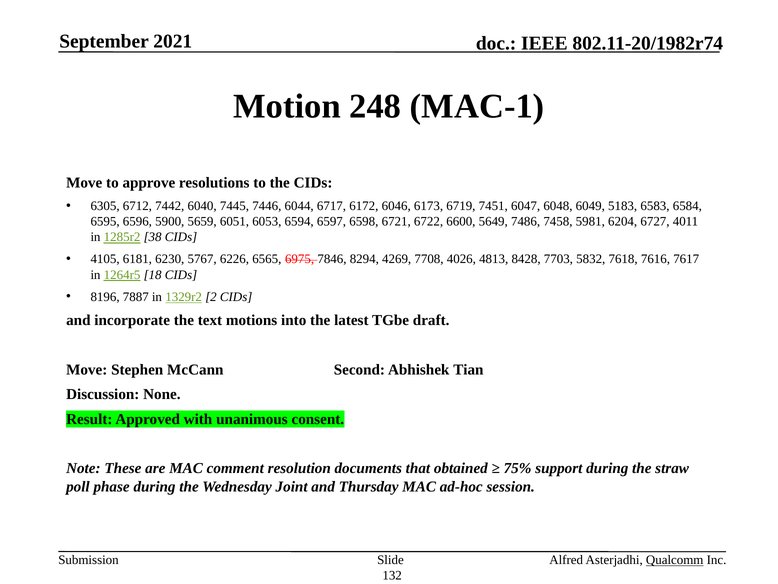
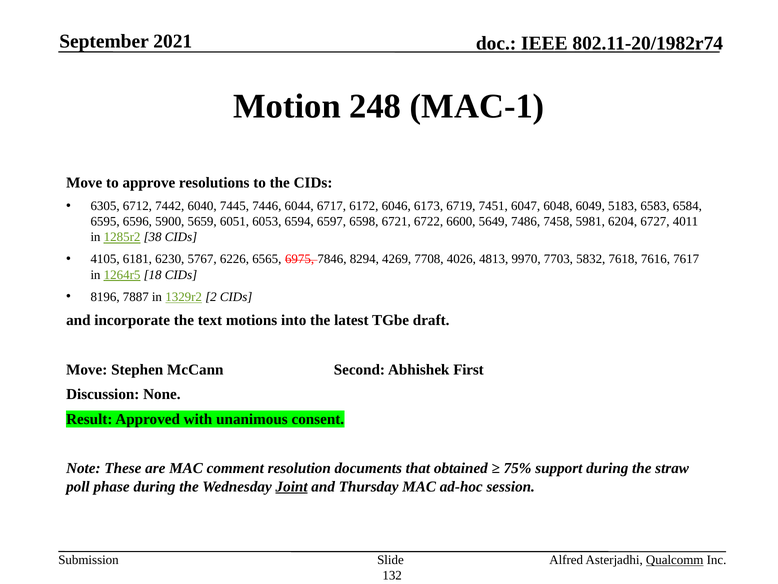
8428: 8428 -> 9970
Tian: Tian -> First
Joint underline: none -> present
